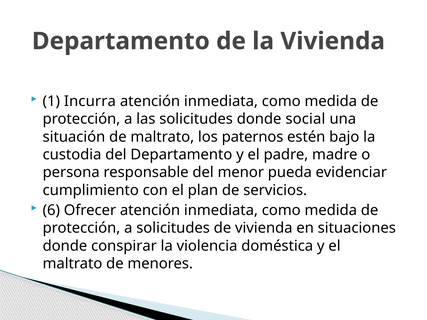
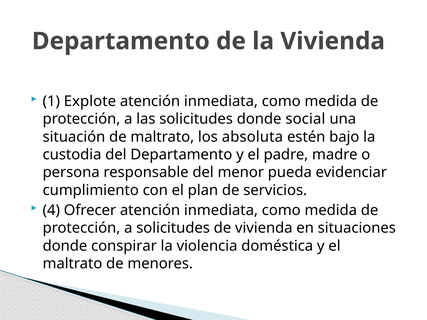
Incurra: Incurra -> Explote
paternos: paternos -> absoluta
6: 6 -> 4
